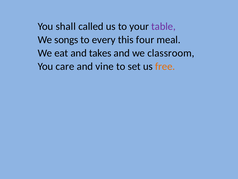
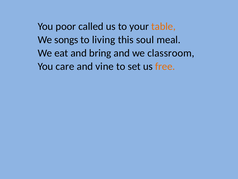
shall: shall -> poor
table colour: purple -> orange
every: every -> living
four: four -> soul
takes: takes -> bring
